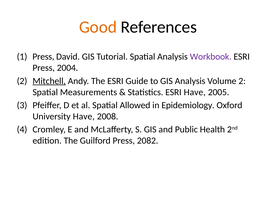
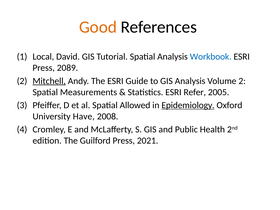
Press at (43, 57): Press -> Local
Workbook colour: purple -> blue
2004: 2004 -> 2089
ESRI Have: Have -> Refer
Epidemiology underline: none -> present
2082: 2082 -> 2021
